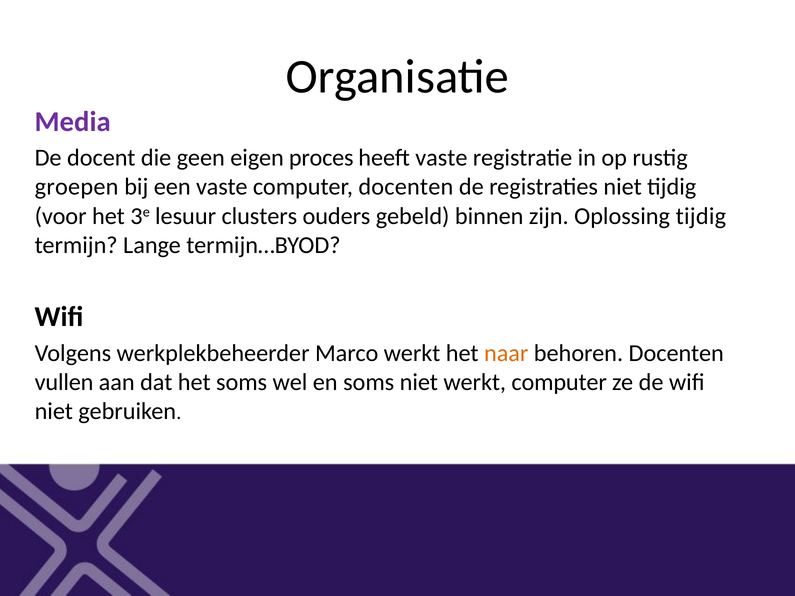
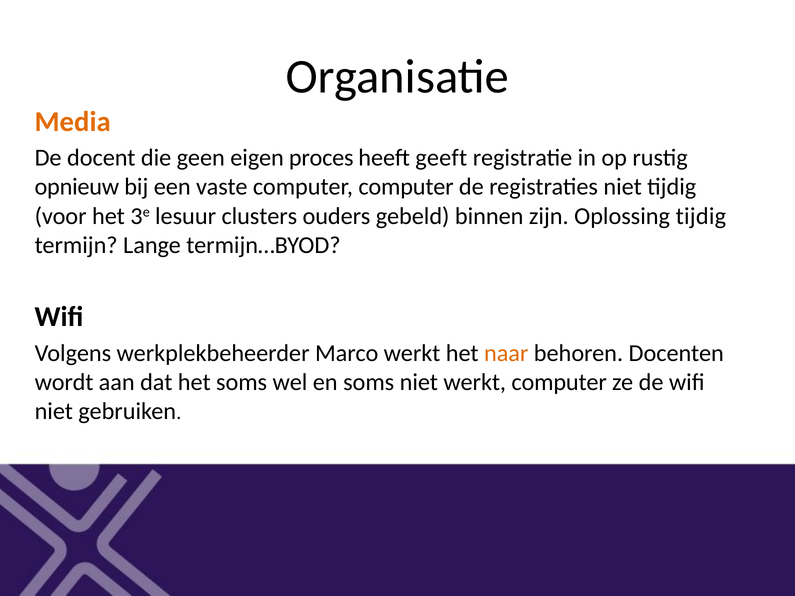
Media colour: purple -> orange
heeft vaste: vaste -> geeft
groepen: groepen -> opnieuw
computer docenten: docenten -> computer
vullen: vullen -> wordt
